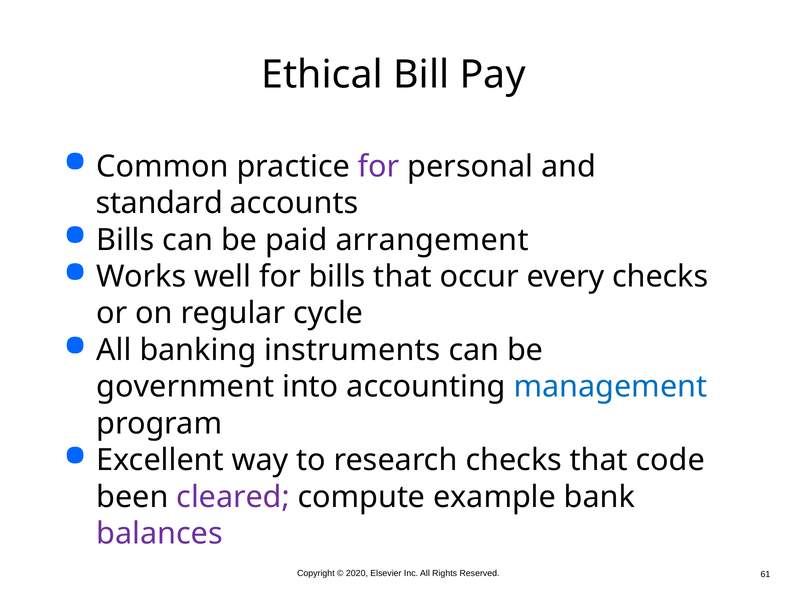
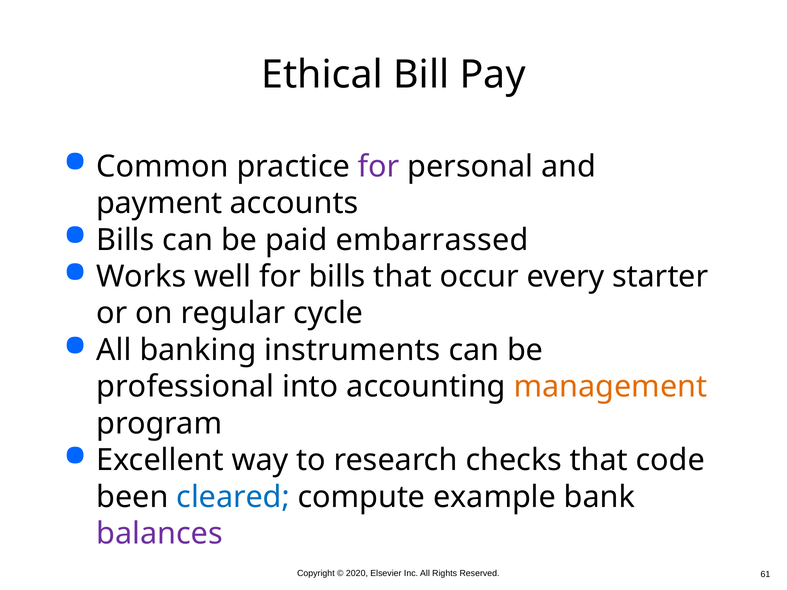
standard: standard -> payment
arrangement: arrangement -> embarrassed
every checks: checks -> starter
government: government -> professional
management colour: blue -> orange
cleared colour: purple -> blue
